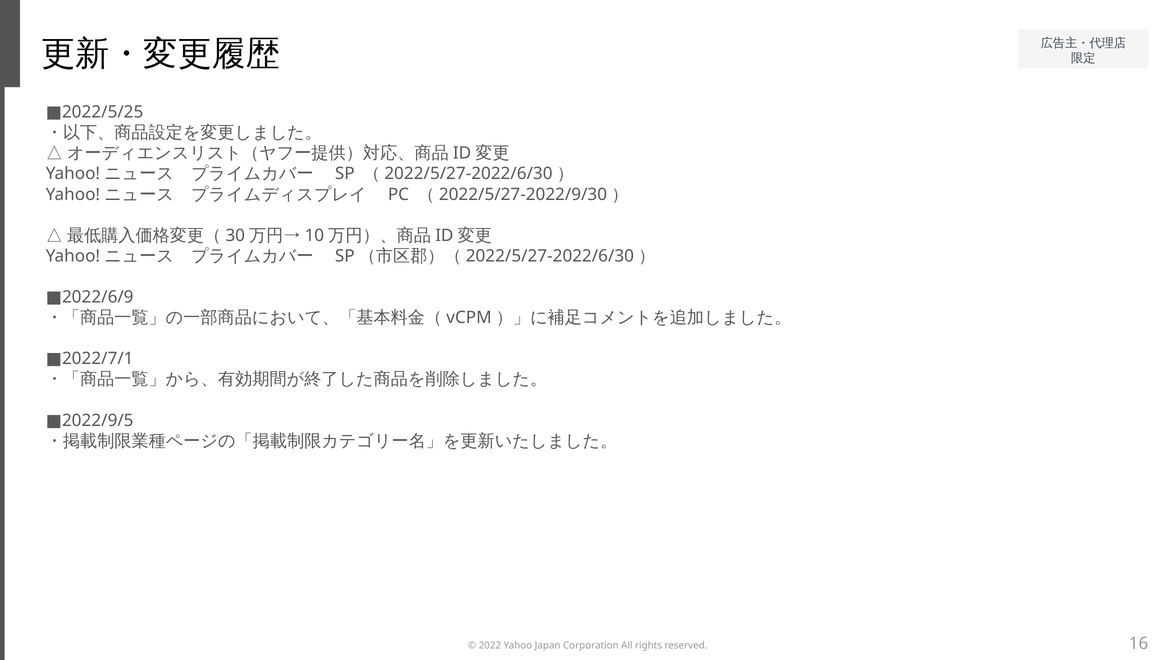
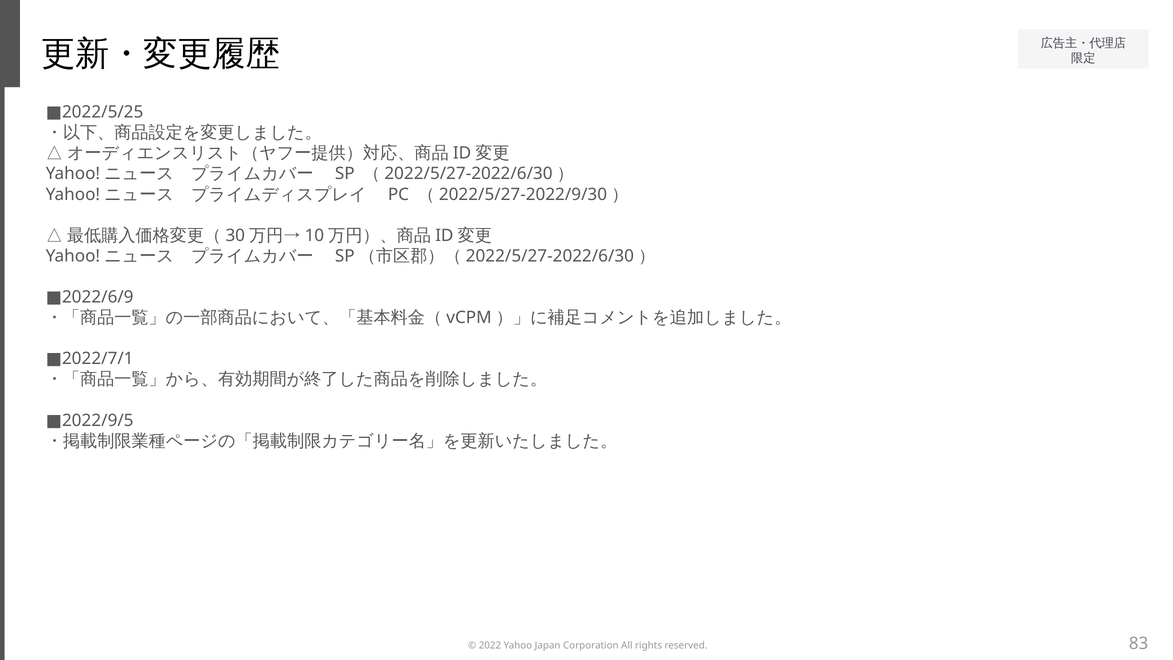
16: 16 -> 83
